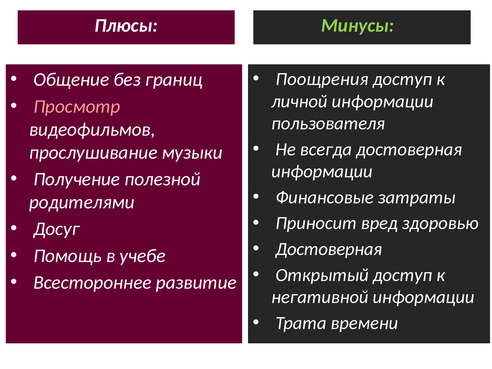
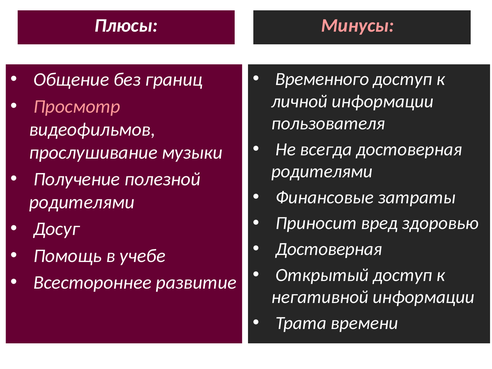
Минусы colour: light green -> pink
Поощрения: Поощрения -> Временного
информации at (322, 171): информации -> родителями
